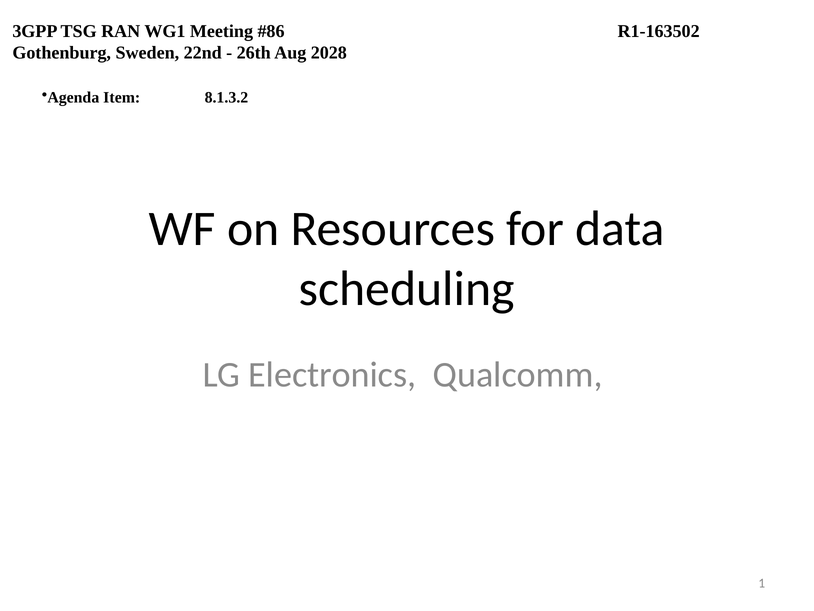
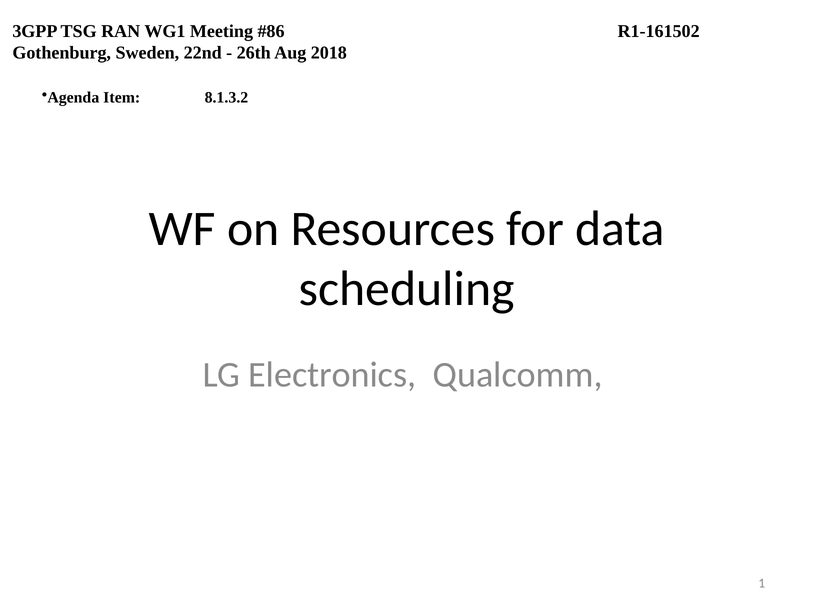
R1-163502: R1-163502 -> R1-161502
2028: 2028 -> 2018
